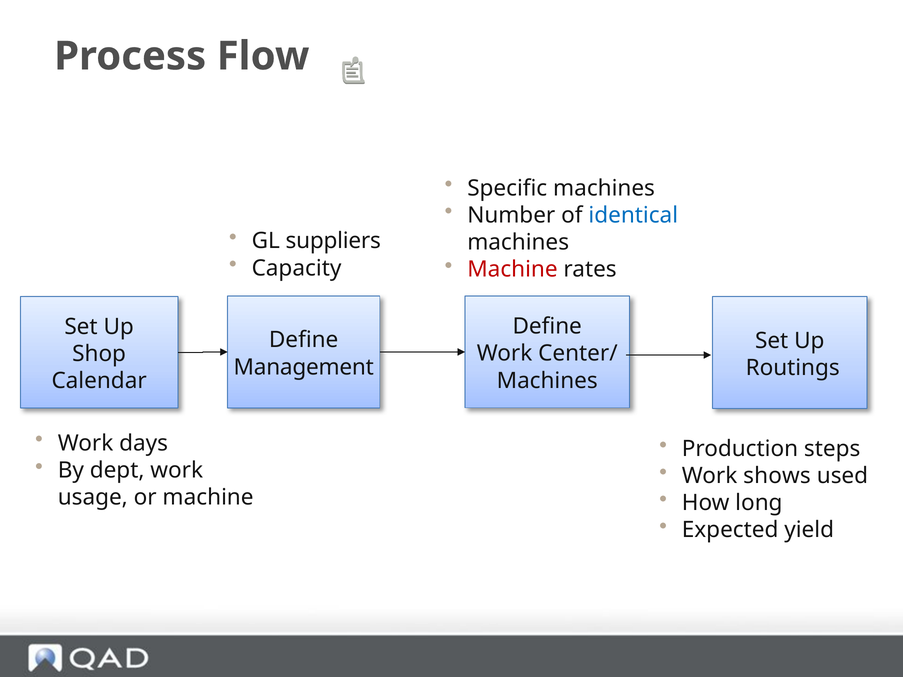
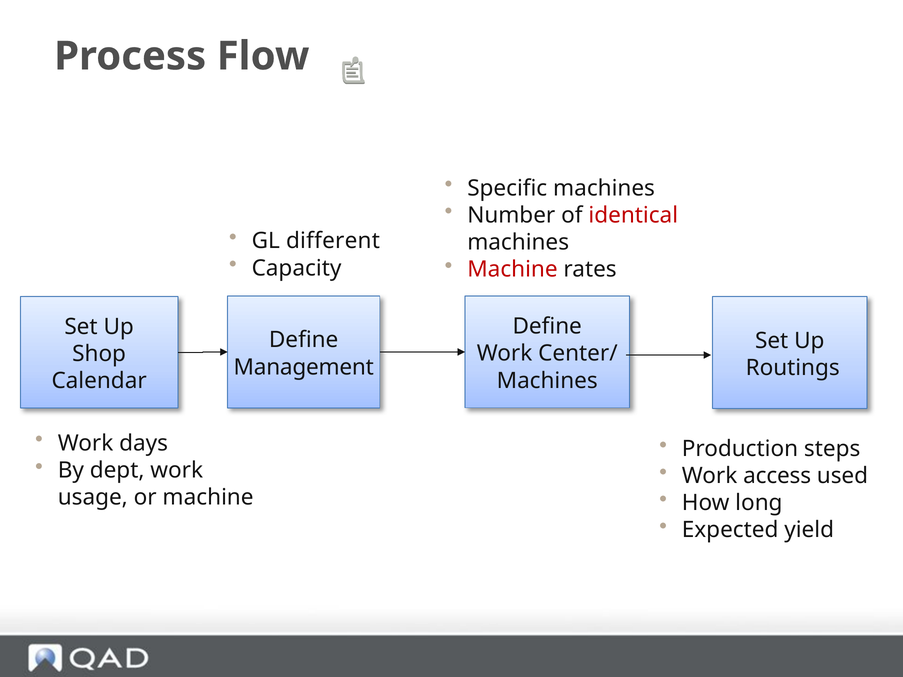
identical colour: blue -> red
suppliers: suppliers -> different
shows: shows -> access
